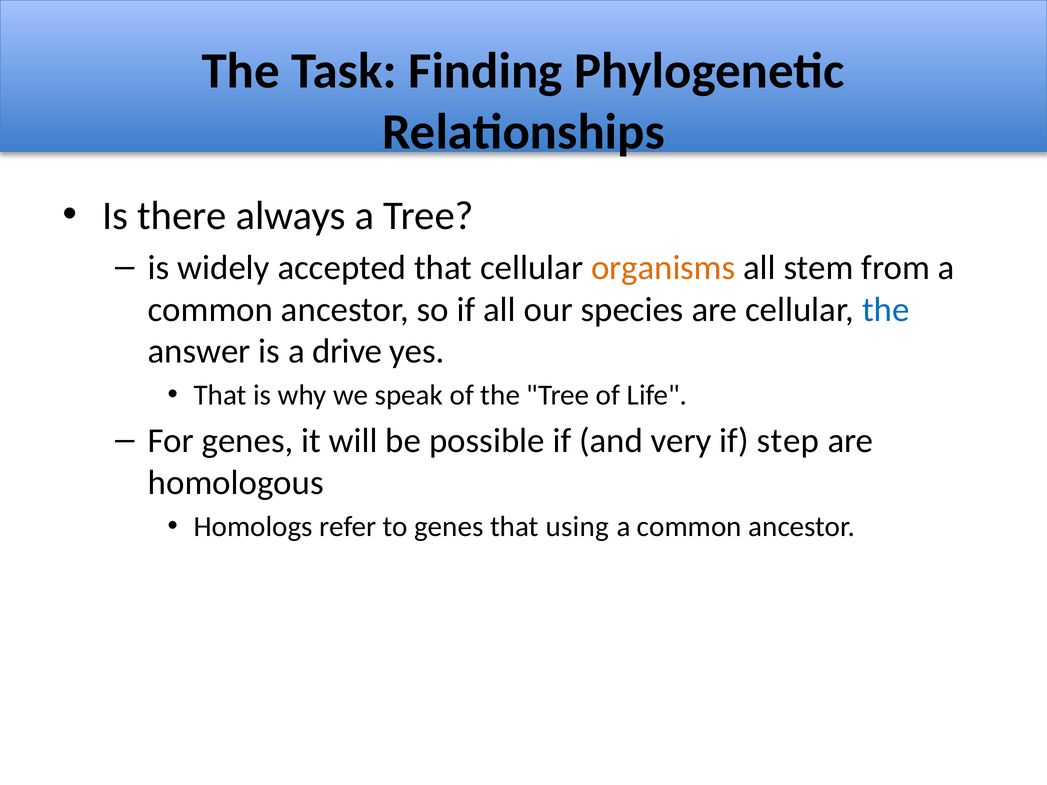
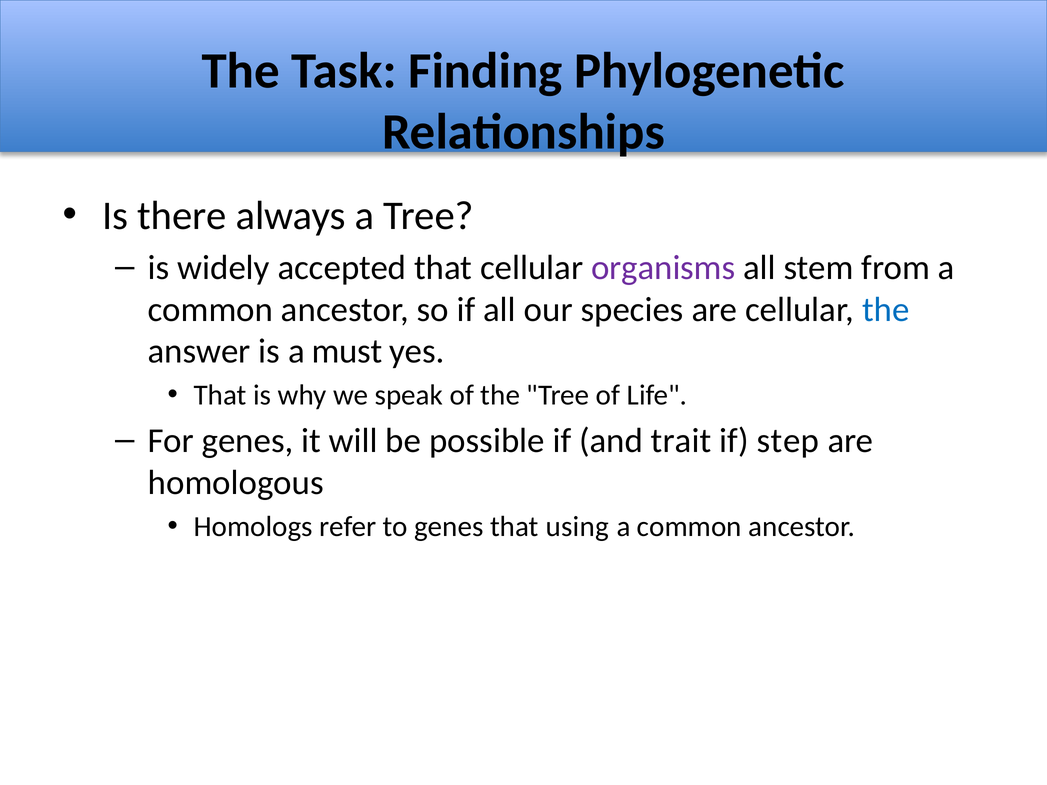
organisms colour: orange -> purple
drive: drive -> must
very: very -> trait
